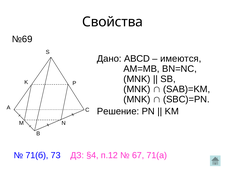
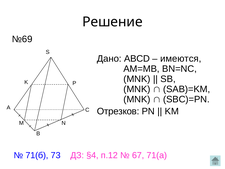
Свойства: Свойства -> Решение
Решение: Решение -> Отрезков
